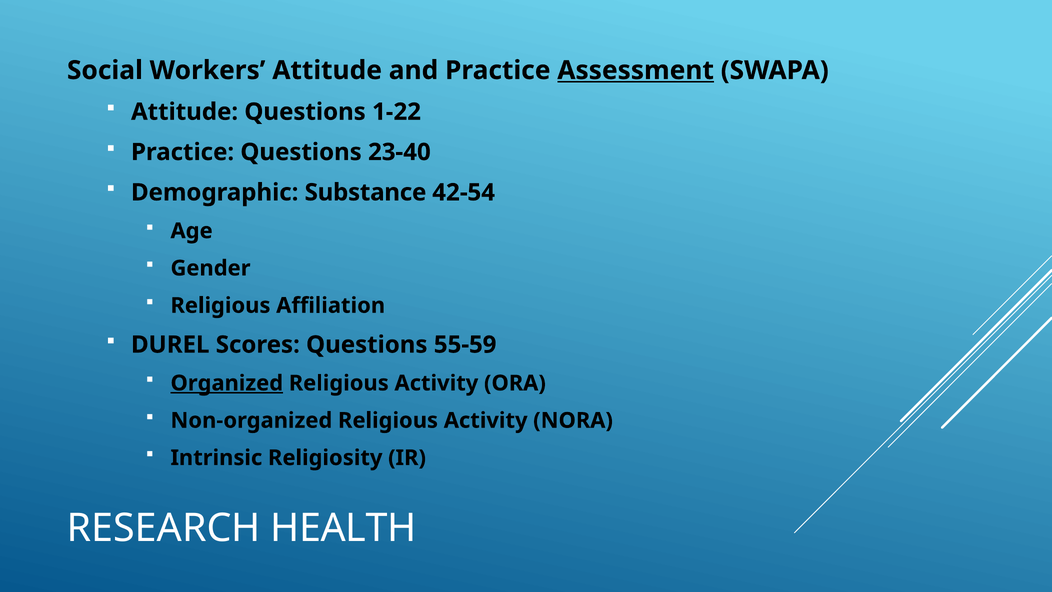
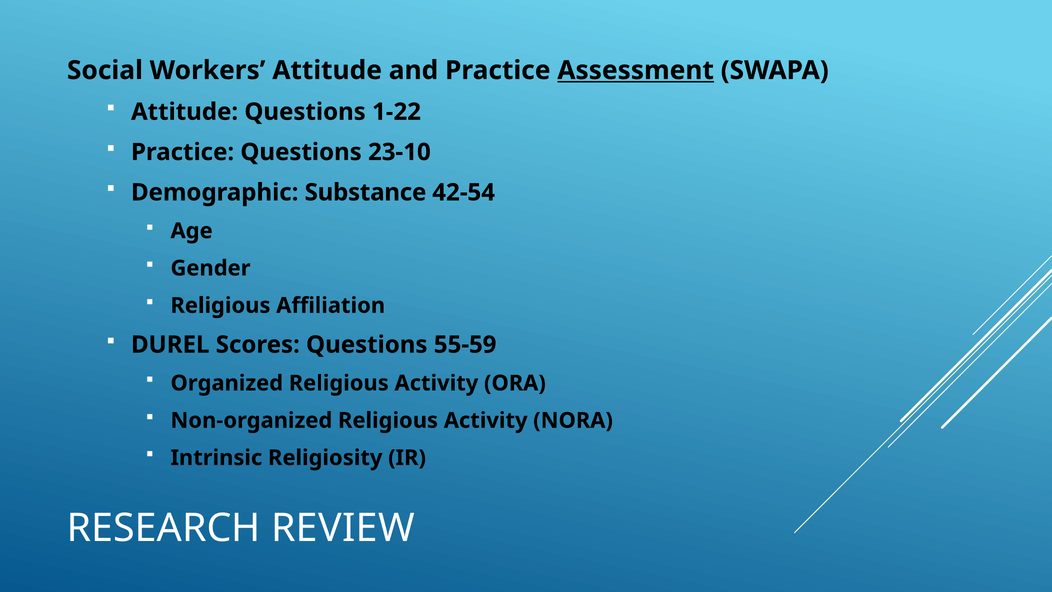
23-40: 23-40 -> 23-10
Organized underline: present -> none
HEALTH: HEALTH -> REVIEW
